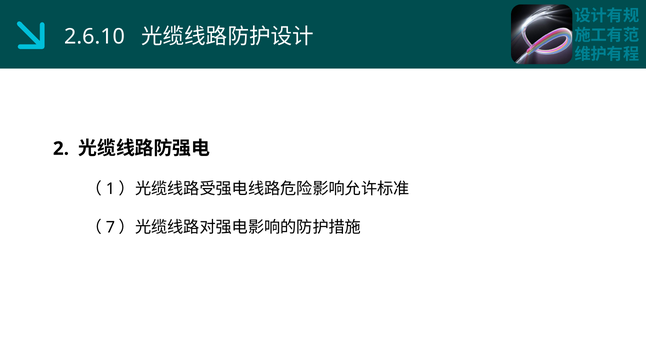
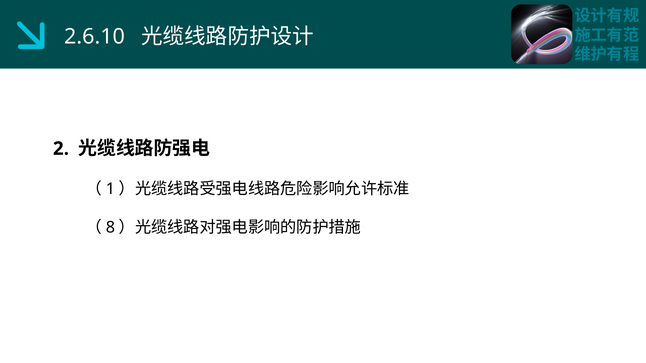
7: 7 -> 8
